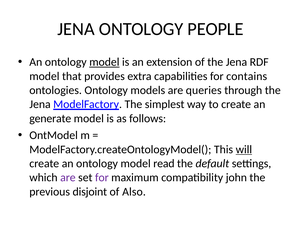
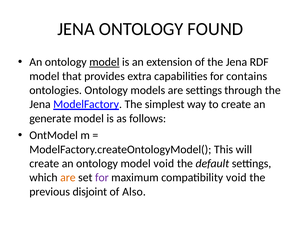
PEOPLE: PEOPLE -> FOUND
are queries: queries -> settings
will underline: present -> none
model read: read -> void
are at (68, 177) colour: purple -> orange
compatibility john: john -> void
